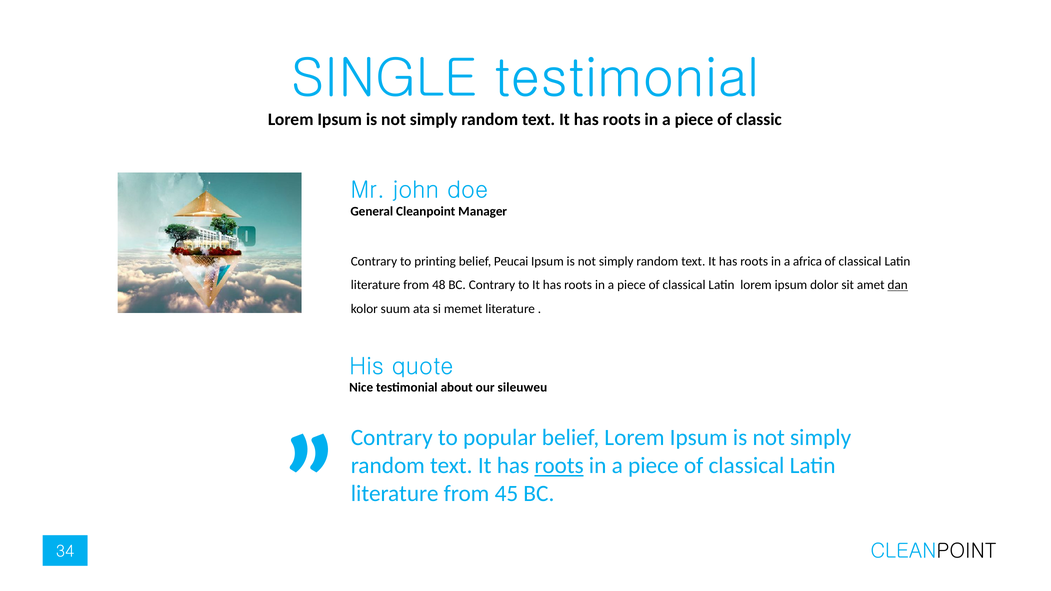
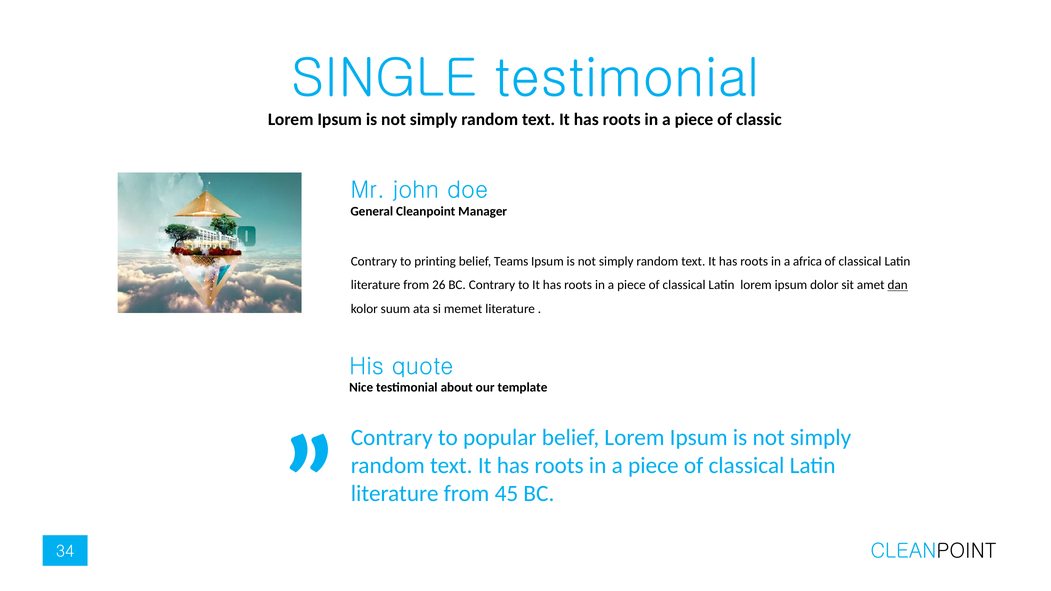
Peucai: Peucai -> Teams
48: 48 -> 26
sileuweu: sileuweu -> template
roots at (559, 466) underline: present -> none
